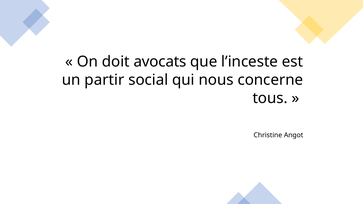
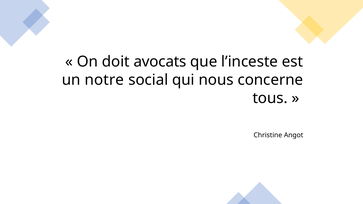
partir: partir -> notre
